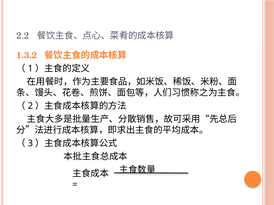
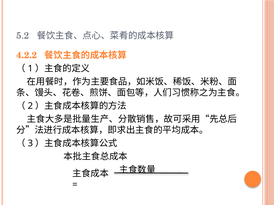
2.2: 2.2 -> 5.2
1.3.2: 1.3.2 -> 4.2.2
